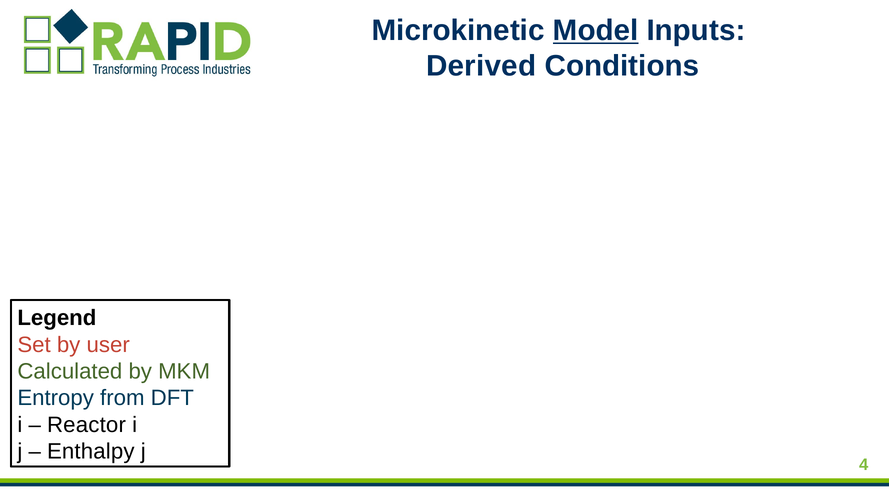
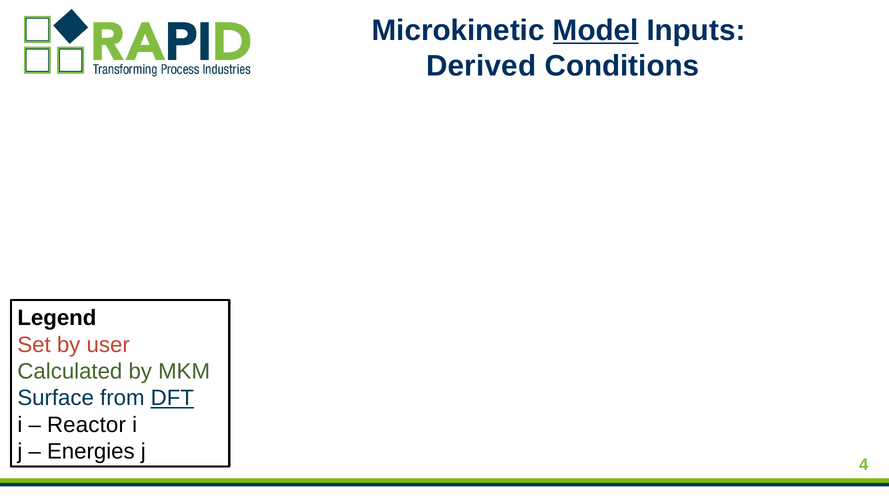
Entropy: Entropy -> Surface
DFT underline: none -> present
Enthalpy: Enthalpy -> Energies
